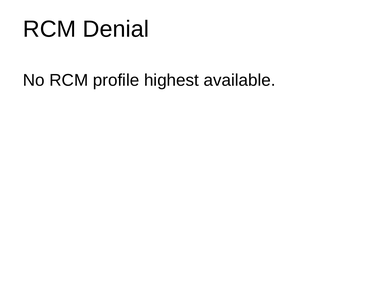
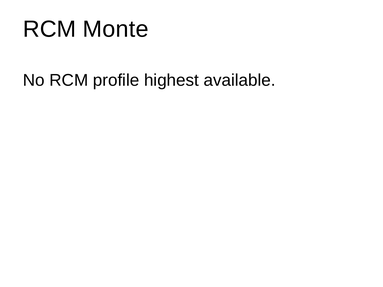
Denial: Denial -> Monte
